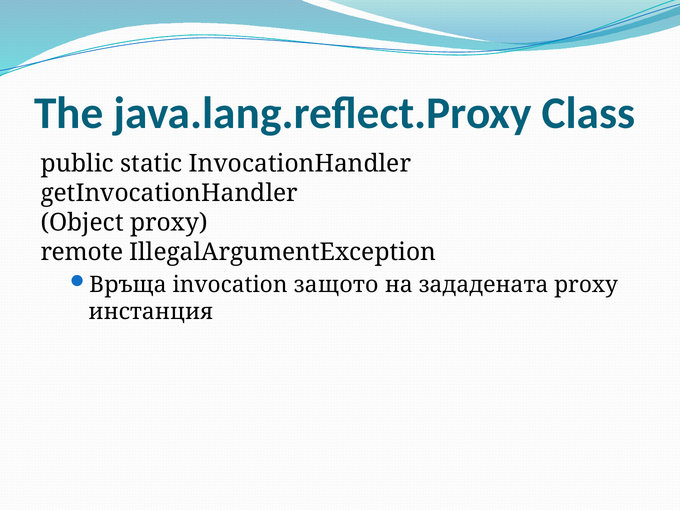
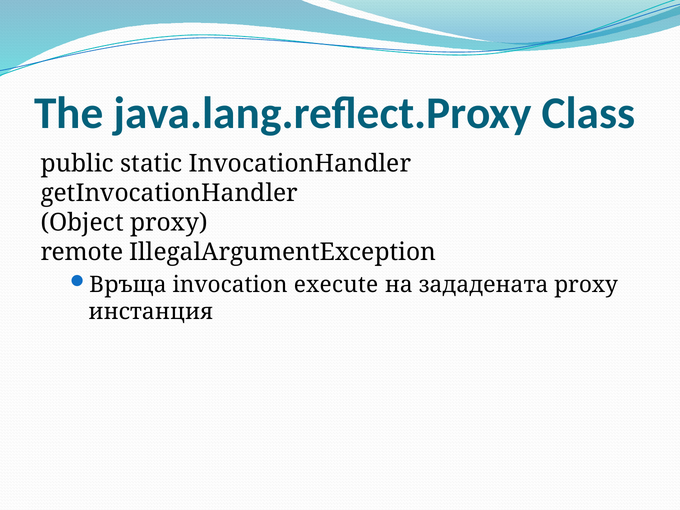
защото: защото -> execute
